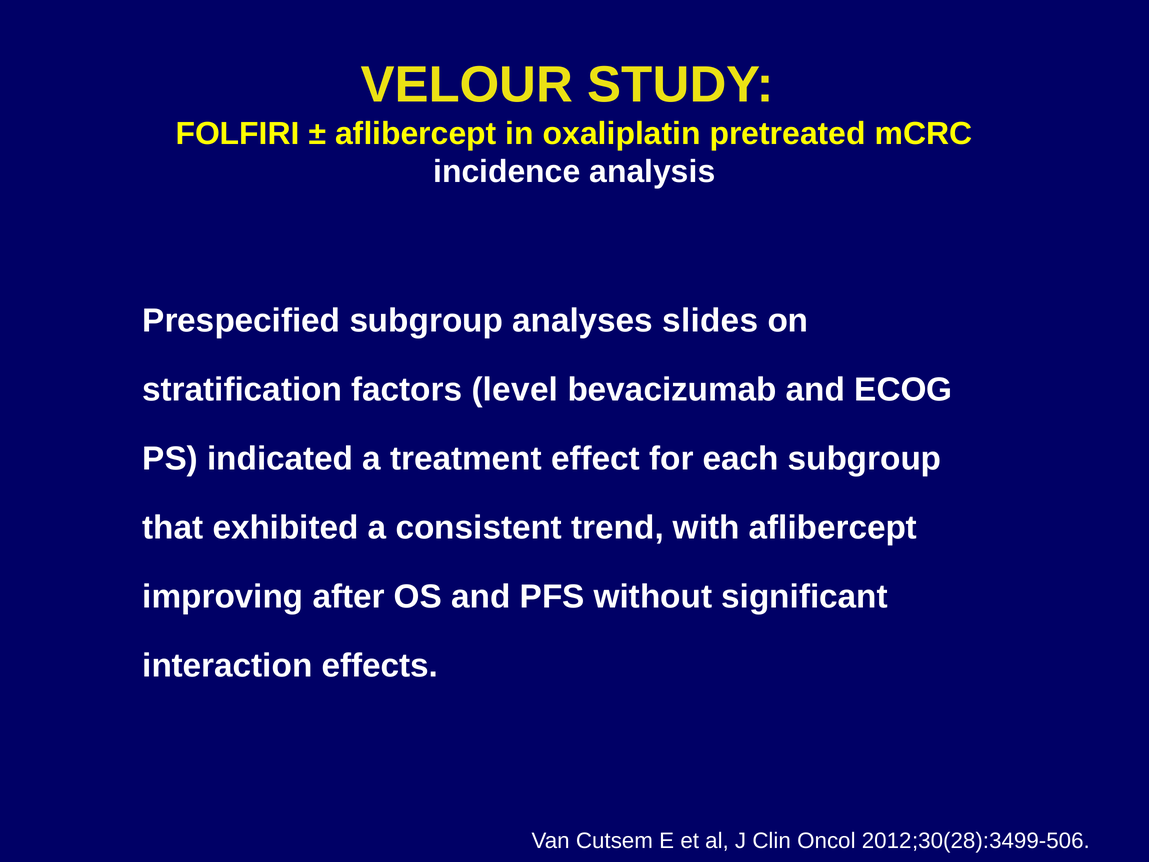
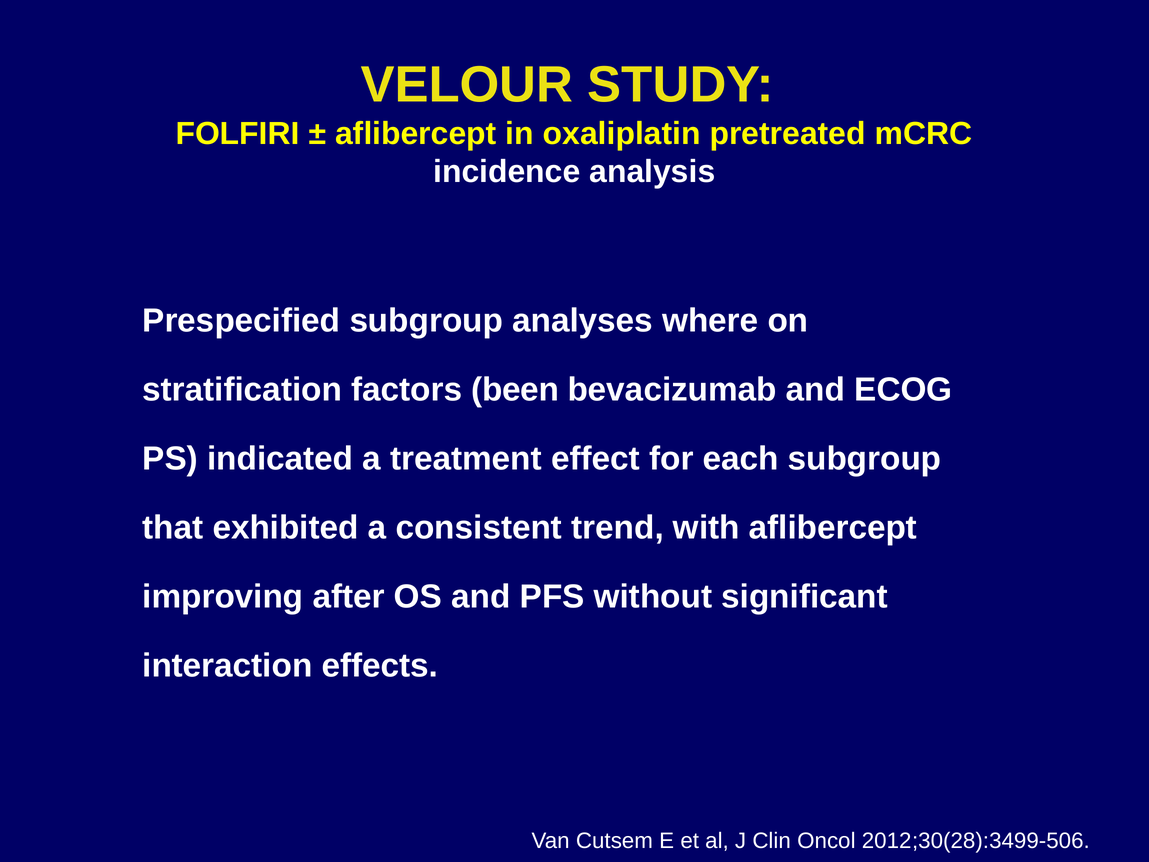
slides: slides -> where
level: level -> been
